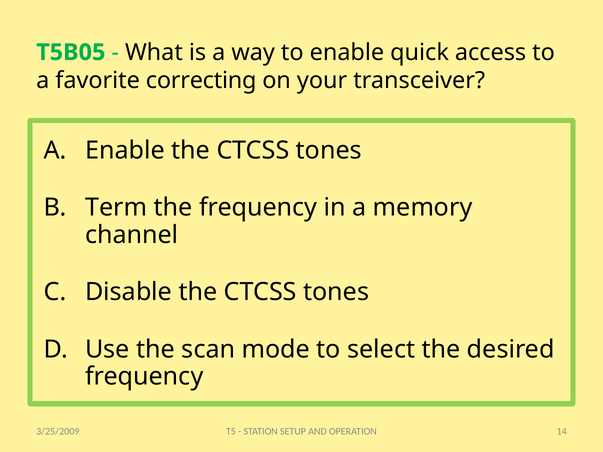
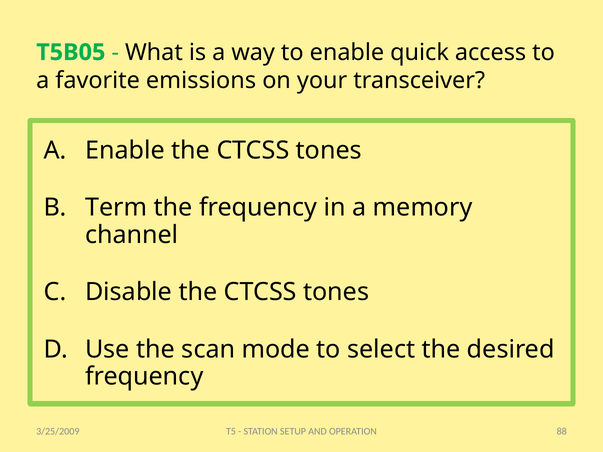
correcting: correcting -> emissions
14: 14 -> 88
